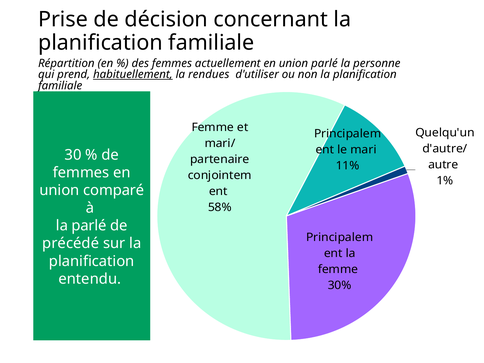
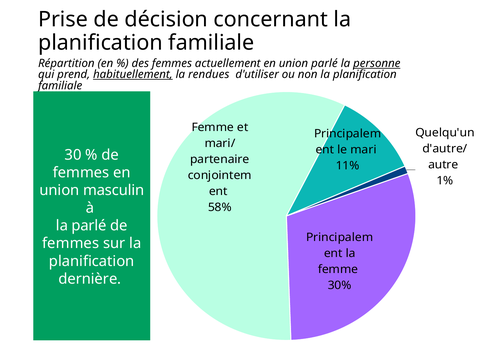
personne underline: none -> present
comparé: comparé -> masculin
précédé at (71, 243): précédé -> femmes
entendu: entendu -> dernière
